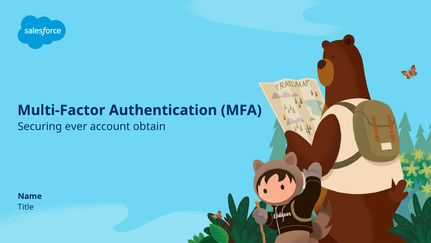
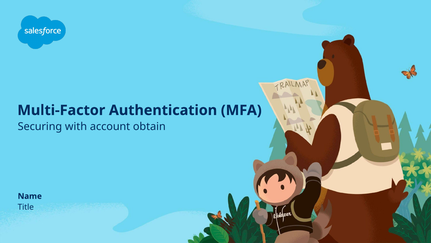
ever: ever -> with
